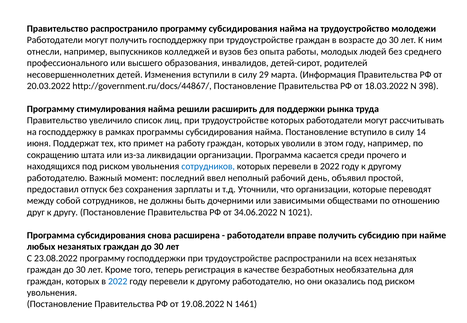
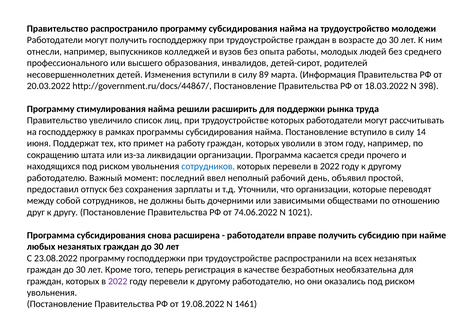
29: 29 -> 89
34.06.2022: 34.06.2022 -> 74.06.2022
2022 at (118, 281) colour: blue -> purple
